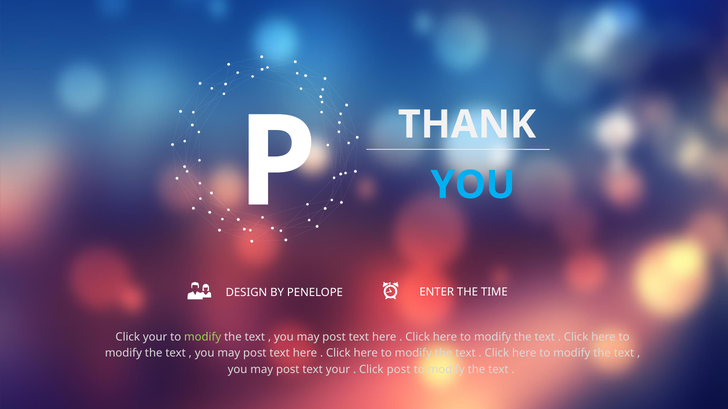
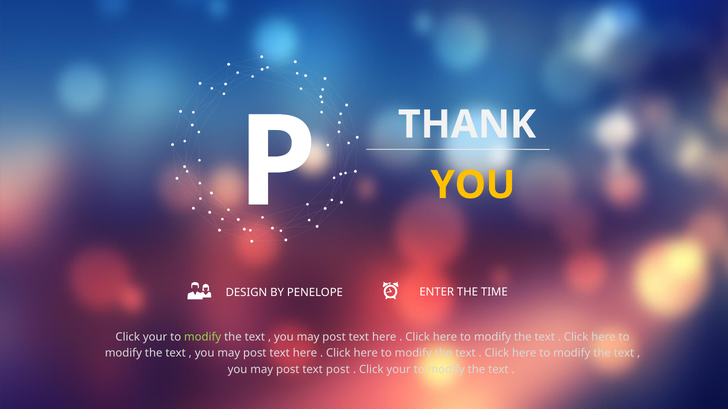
YOU at (473, 185) colour: light blue -> yellow
text your: your -> post
post at (399, 370): post -> your
